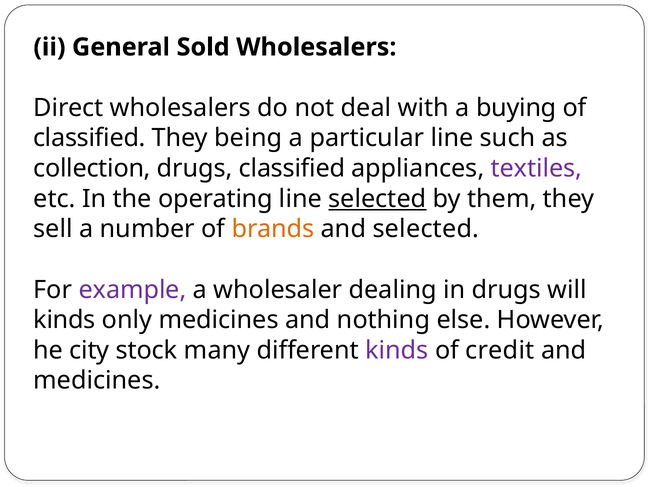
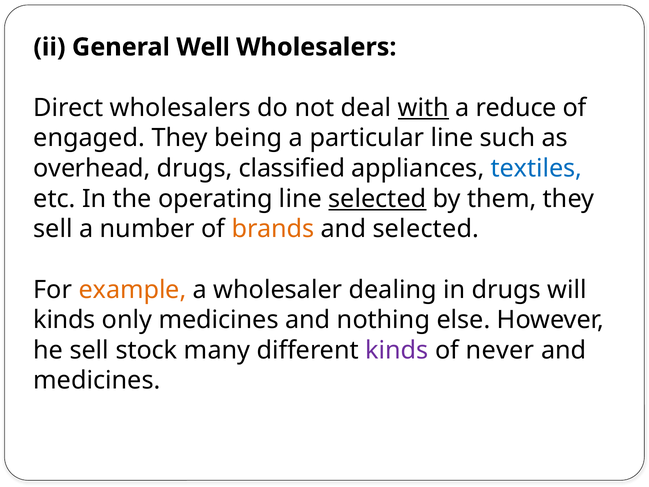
Sold: Sold -> Well
with underline: none -> present
buying: buying -> reduce
classified at (89, 138): classified -> engaged
collection: collection -> overhead
textiles colour: purple -> blue
example colour: purple -> orange
he city: city -> sell
credit: credit -> never
